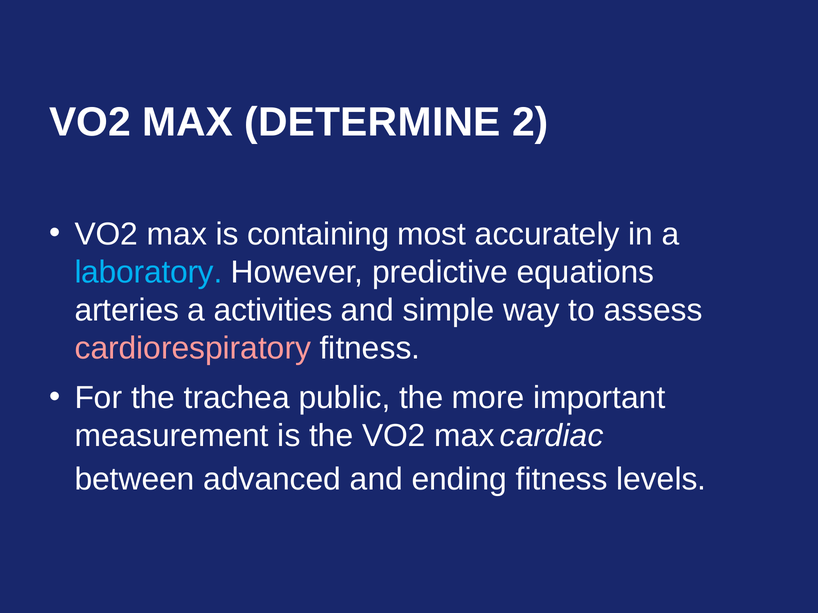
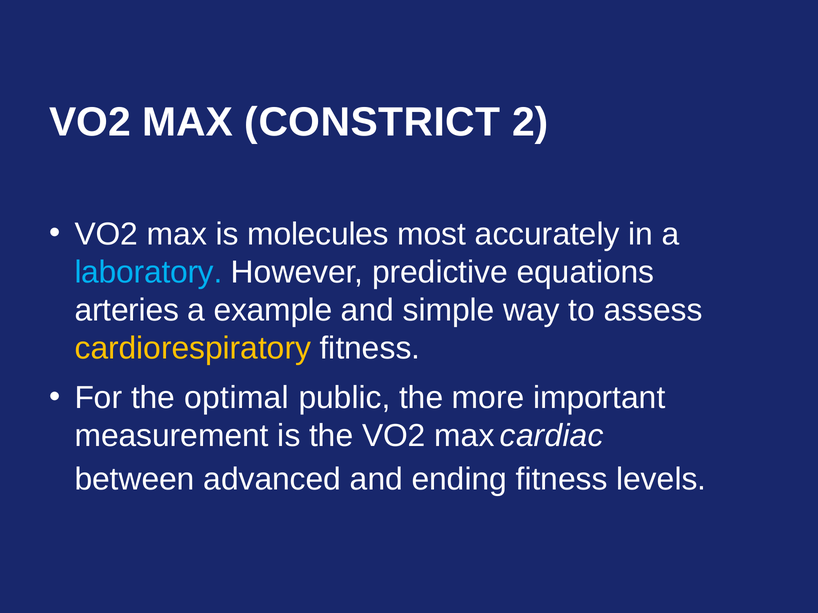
DETERMINE: DETERMINE -> CONSTRICT
containing: containing -> molecules
activities: activities -> example
cardiorespiratory colour: pink -> yellow
trachea: trachea -> optimal
